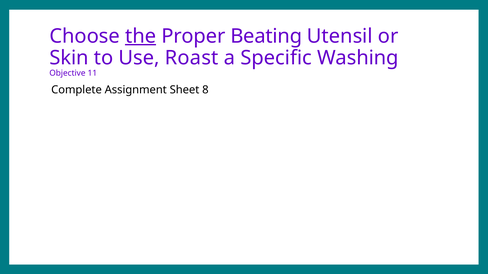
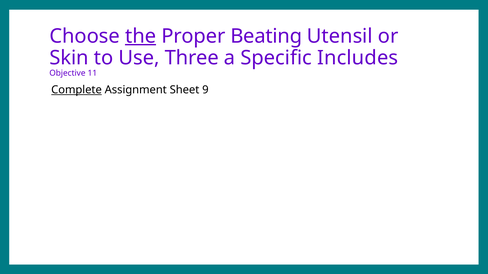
Roast: Roast -> Three
Washing: Washing -> Includes
Complete underline: none -> present
8: 8 -> 9
